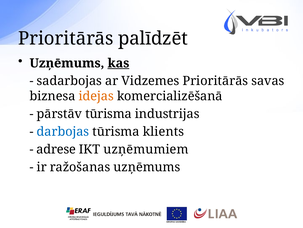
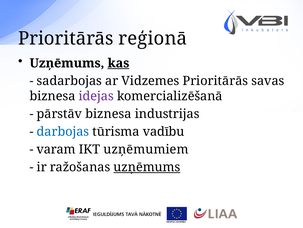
palīdzēt: palīdzēt -> reģionā
idejas colour: orange -> purple
pārstāv tūrisma: tūrisma -> biznesa
klients: klients -> vadību
adrese: adrese -> varam
uzņēmums at (147, 167) underline: none -> present
